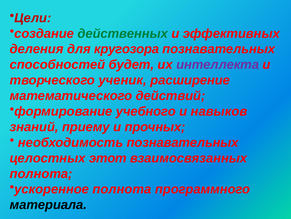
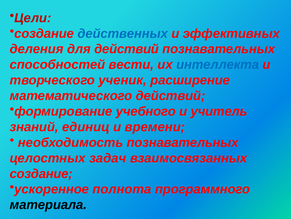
действенных colour: green -> blue
для кругозора: кругозора -> действий
будет: будет -> вести
интеллекта colour: purple -> blue
навыков: навыков -> учитель
приему: приему -> единиц
прочных: прочных -> времени
этот: этот -> задач
полнота at (41, 173): полнота -> создание
